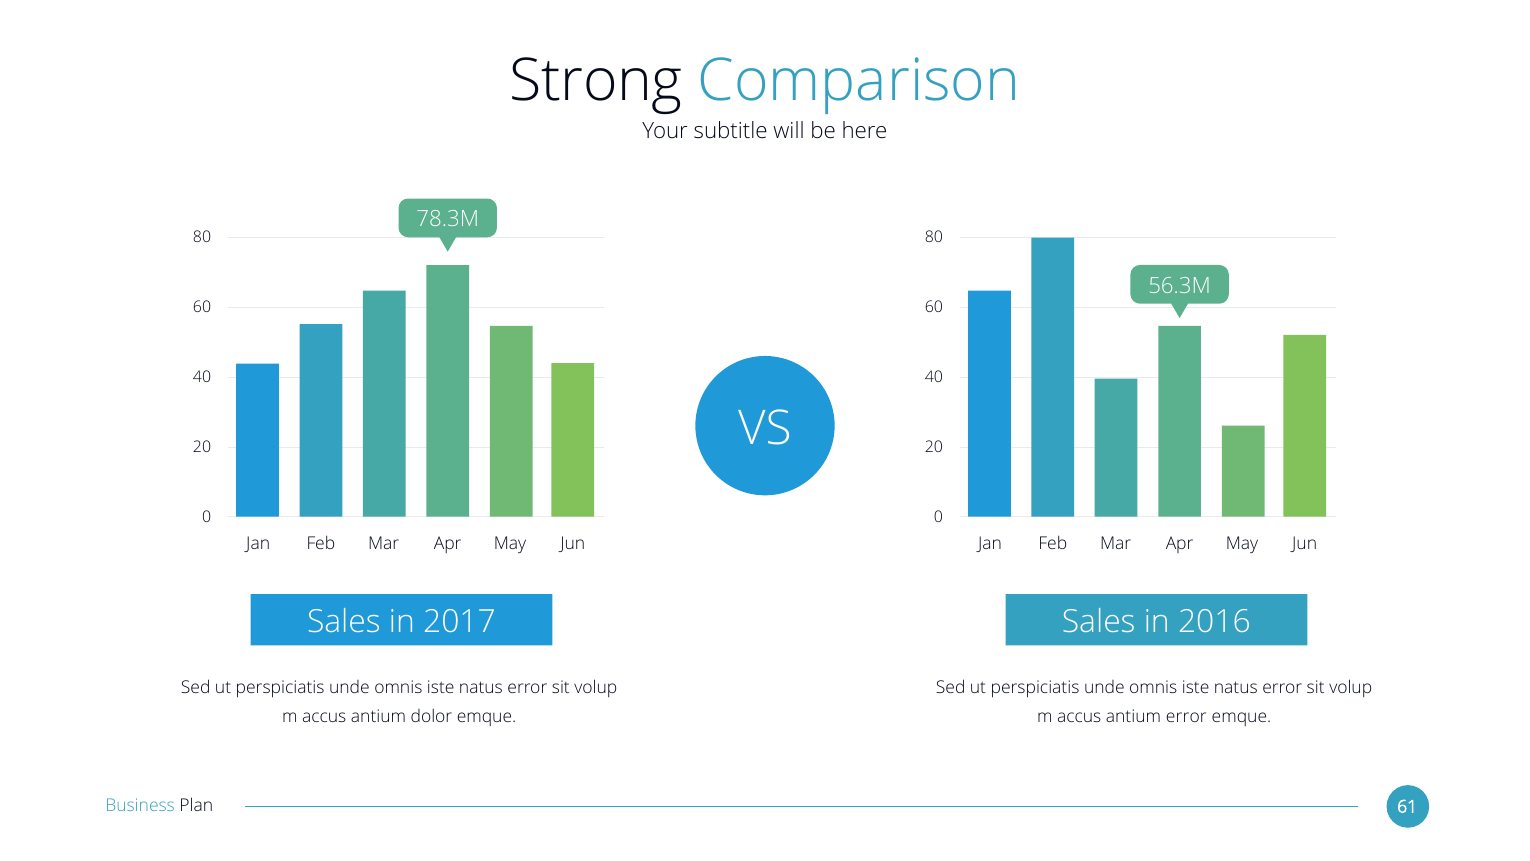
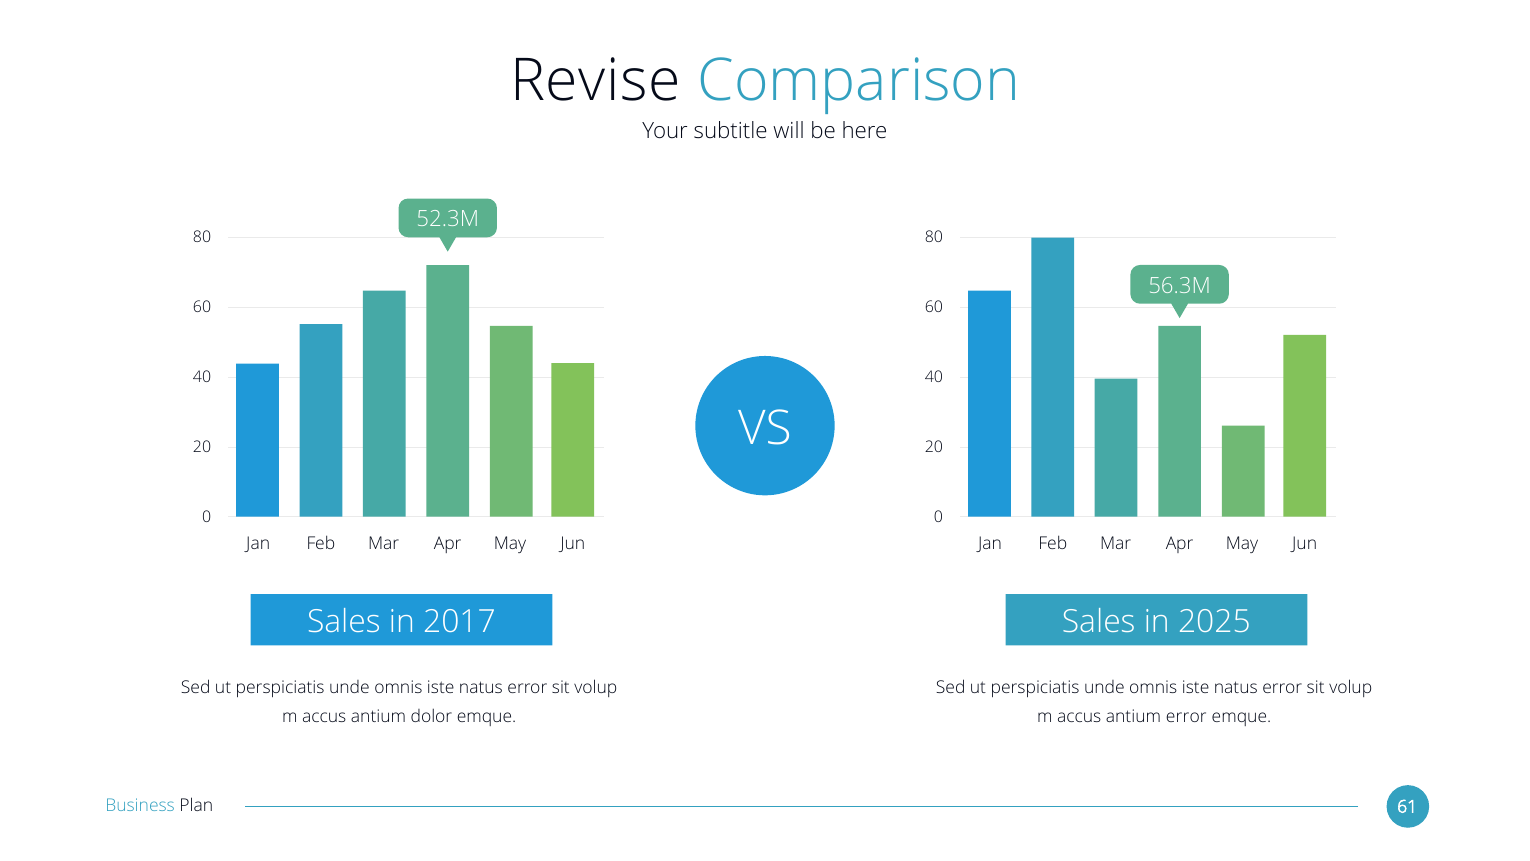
Strong: Strong -> Revise
78.3M: 78.3M -> 52.3M
2016: 2016 -> 2025
